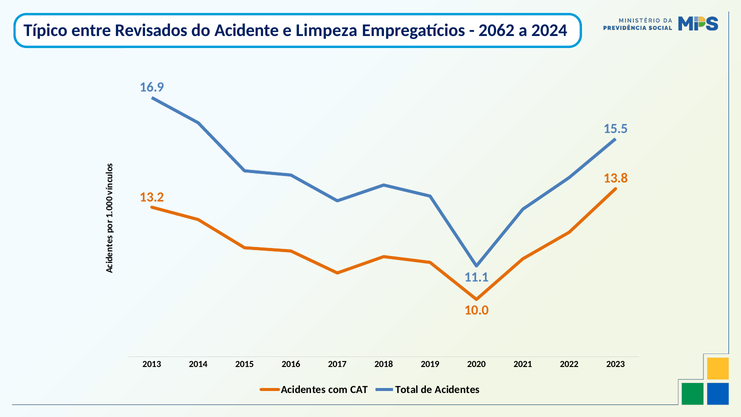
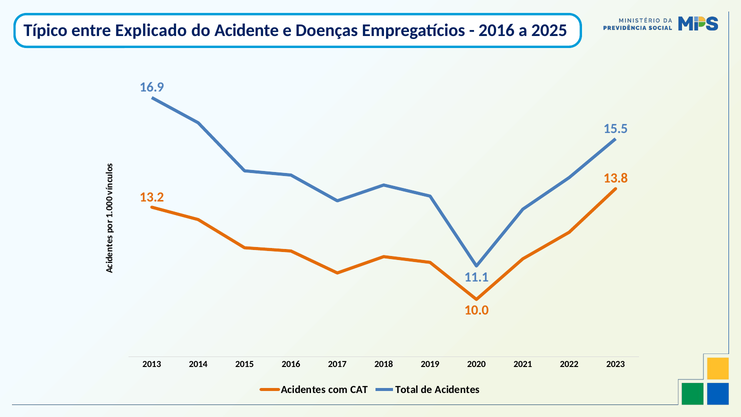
Revisados: Revisados -> Explicado
Limpeza: Limpeza -> Doenças
2062 at (497, 30): 2062 -> 2016
2024: 2024 -> 2025
